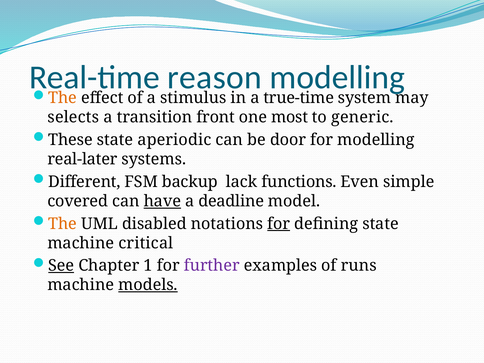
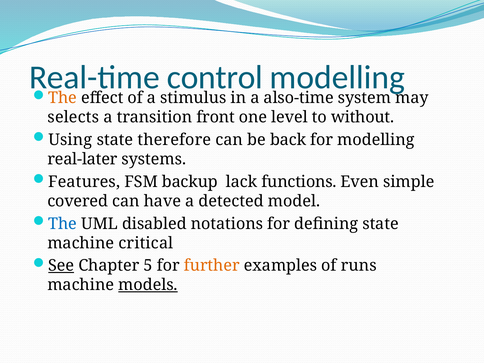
reason: reason -> control
true-time: true-time -> also-time
most: most -> level
generic: generic -> without
These: These -> Using
aperiodic: aperiodic -> therefore
door: door -> back
Different: Different -> Features
have underline: present -> none
deadline: deadline -> detected
The at (63, 224) colour: orange -> blue
for at (279, 224) underline: present -> none
1: 1 -> 5
further colour: purple -> orange
